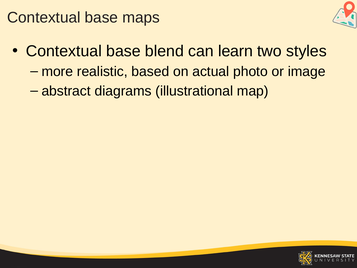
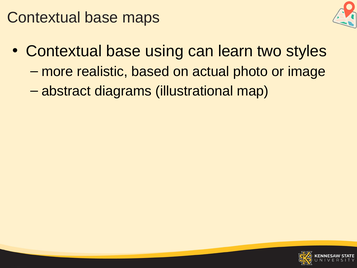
blend: blend -> using
